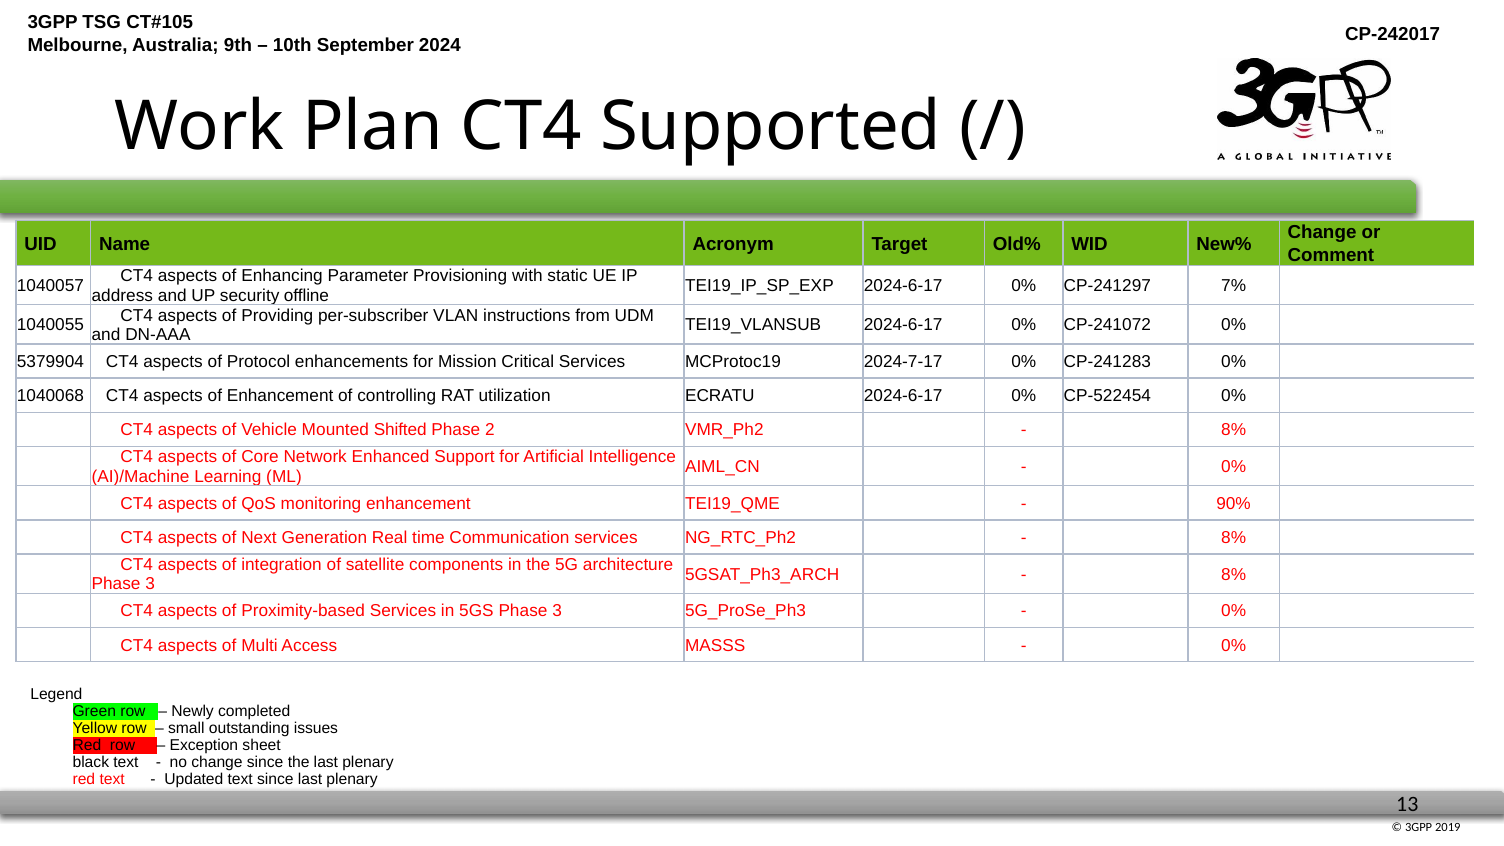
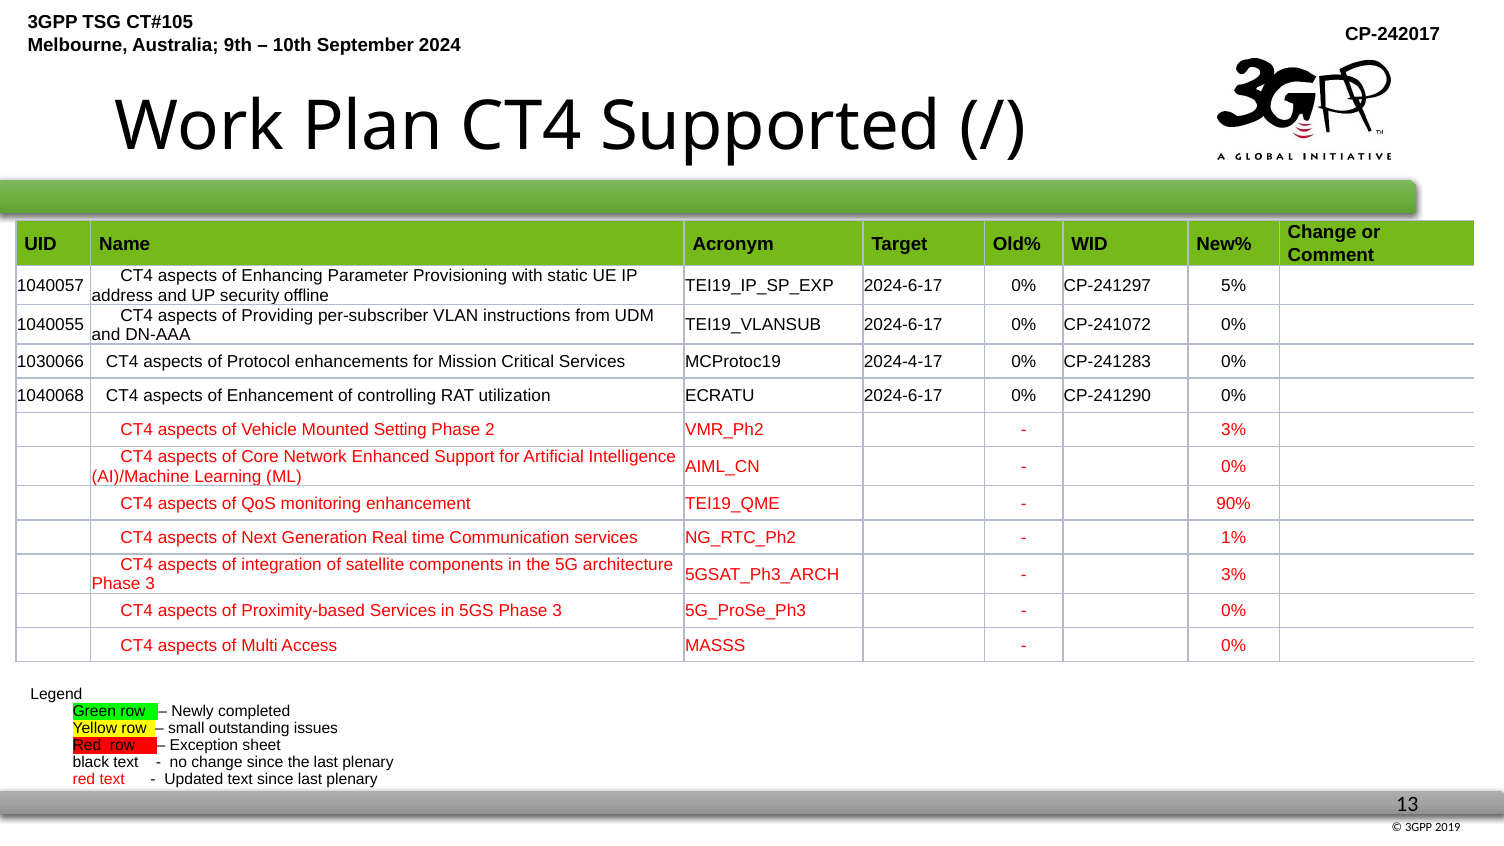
7%: 7% -> 5%
5379904: 5379904 -> 1030066
2024-7-17: 2024-7-17 -> 2024-4-17
CP-522454: CP-522454 -> CP-241290
Shifted: Shifted -> Setting
8% at (1234, 430): 8% -> 3%
8% at (1234, 538): 8% -> 1%
8% at (1234, 574): 8% -> 3%
